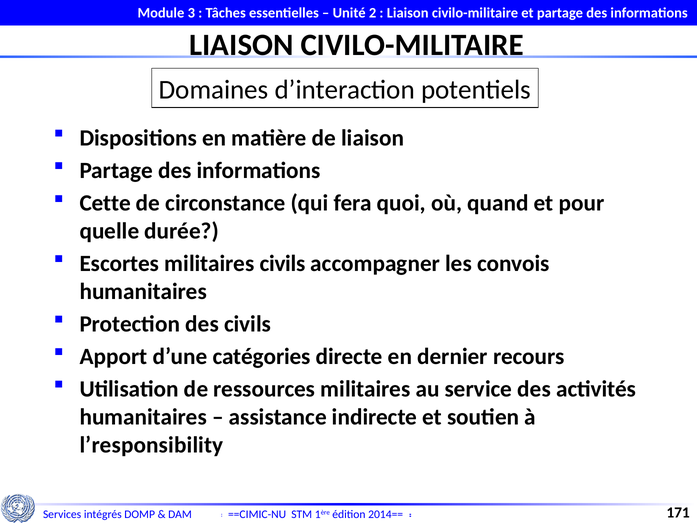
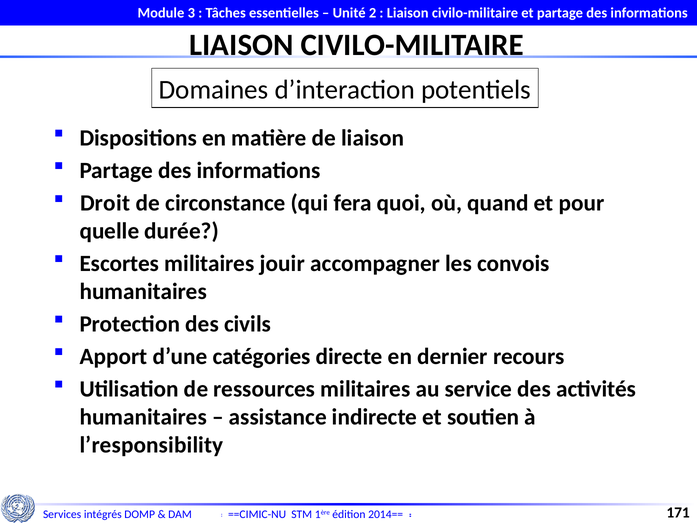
Cette: Cette -> Droit
militaires civils: civils -> jouir
